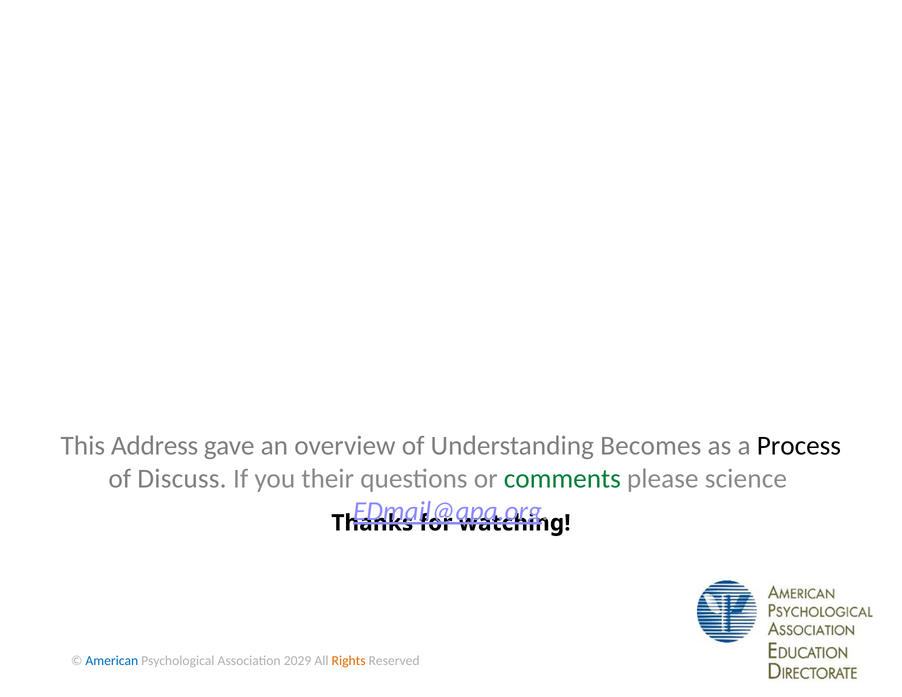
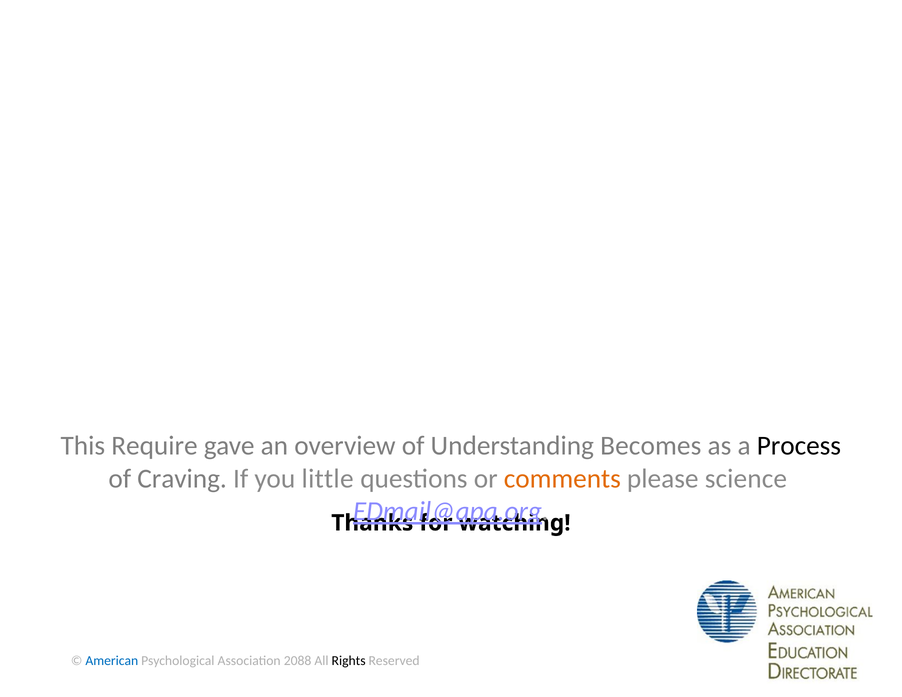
Address: Address -> Require
Discuss: Discuss -> Craving
their: their -> little
comments colour: green -> orange
2029: 2029 -> 2088
Rights colour: orange -> black
